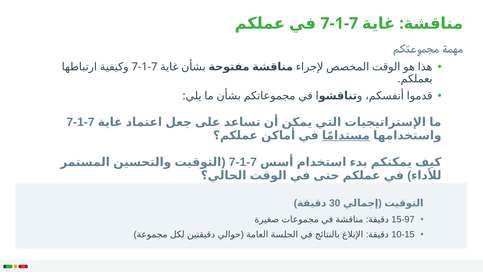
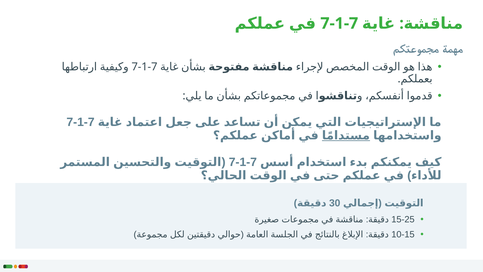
15-97: 15-97 -> 15-25
